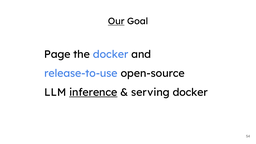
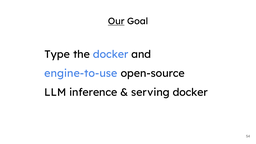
Page: Page -> Type
release-to-use: release-to-use -> engine-to-use
inference underline: present -> none
